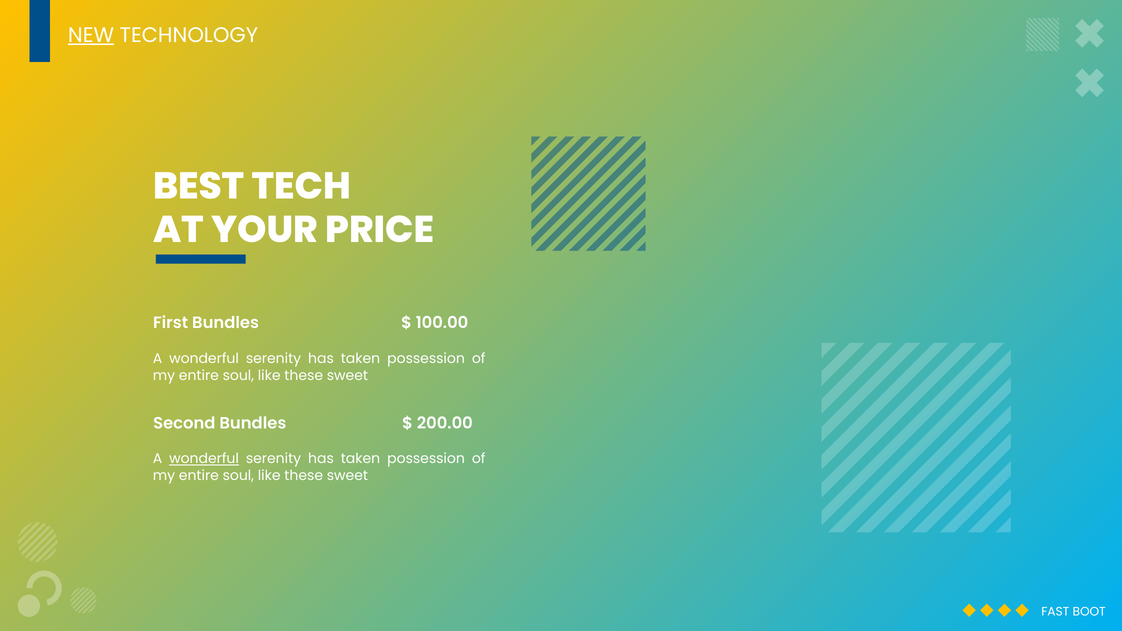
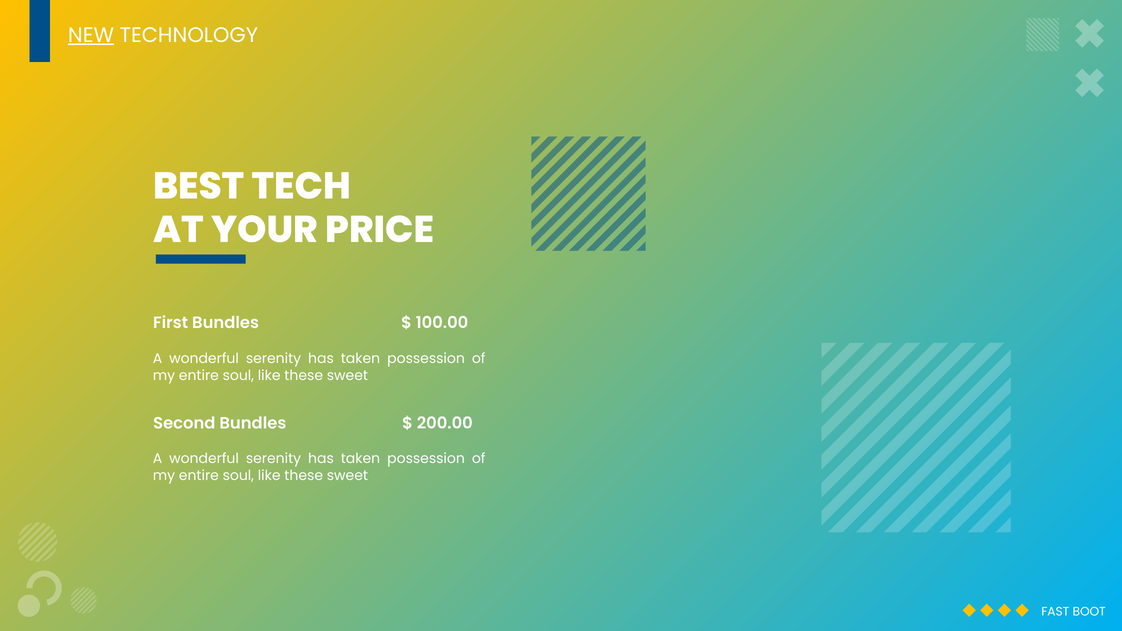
wonderful at (204, 459) underline: present -> none
